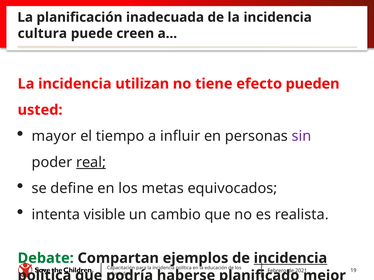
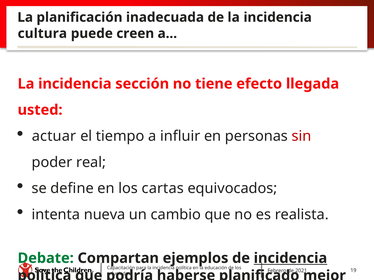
utilizan: utilizan -> sección
pueden: pueden -> llegada
mayor: mayor -> actuar
sin colour: purple -> red
real underline: present -> none
metas: metas -> cartas
visible: visible -> nueva
